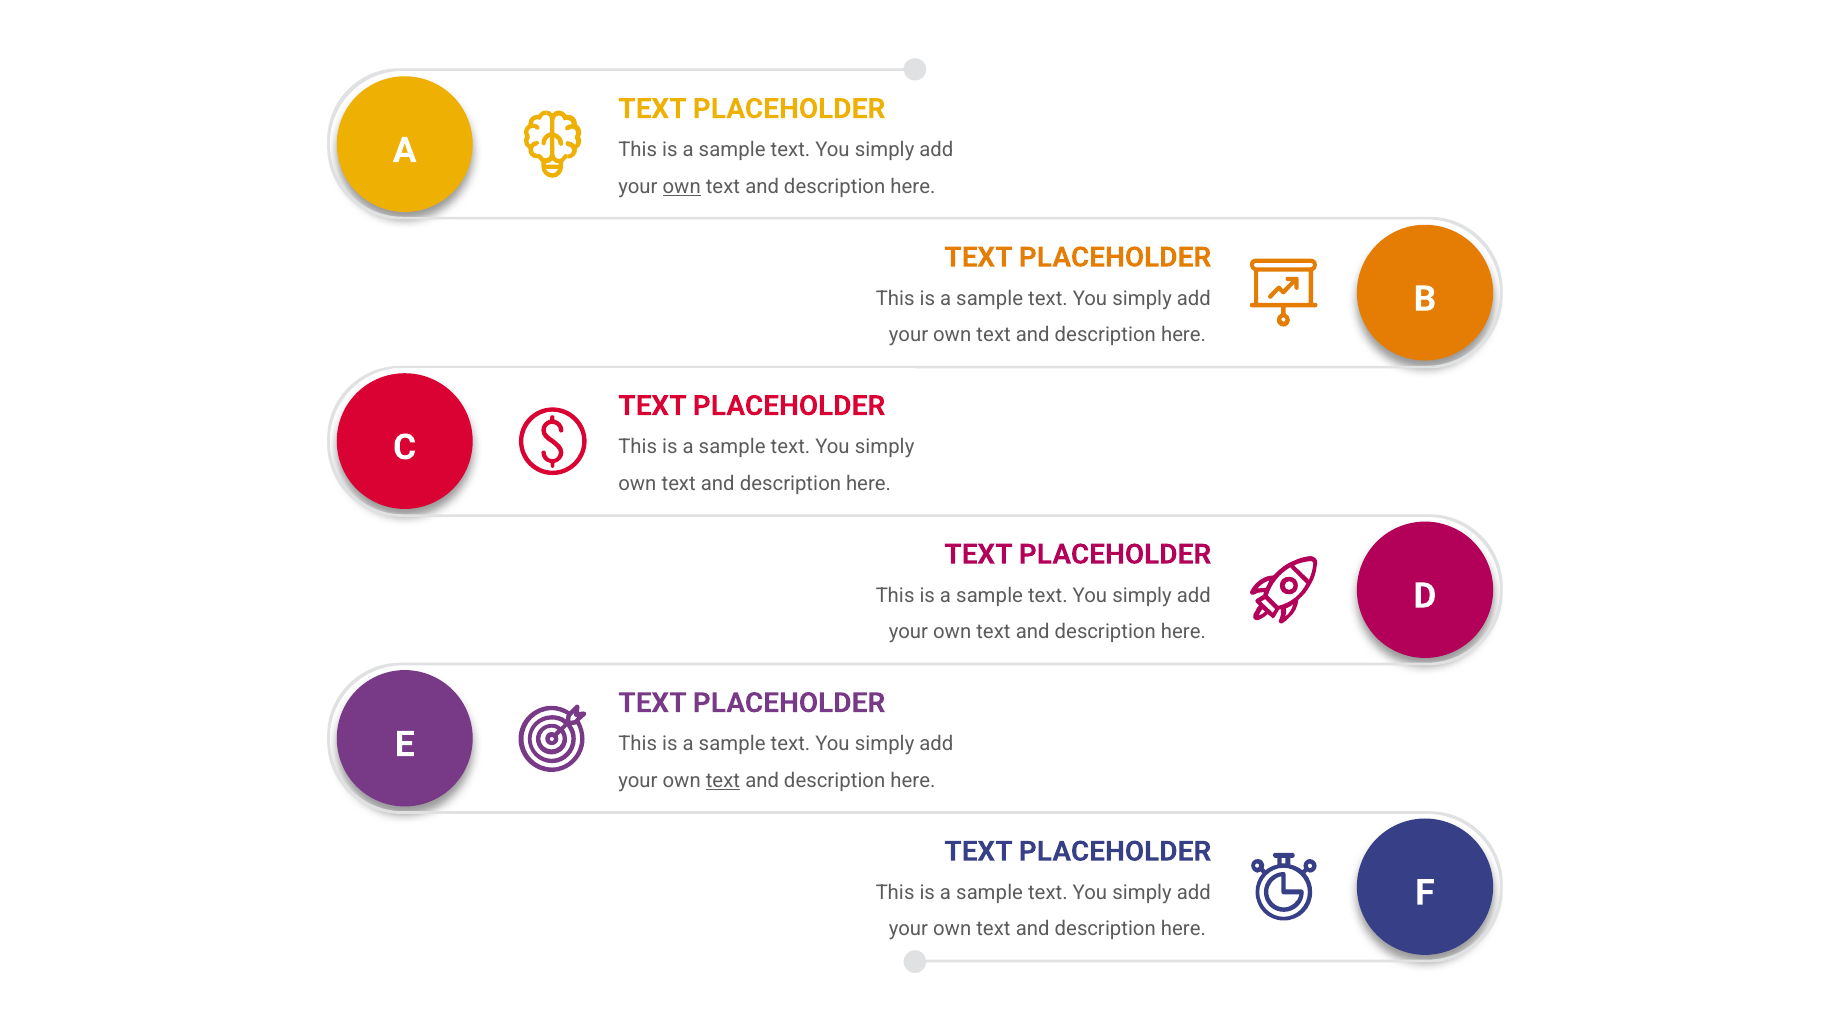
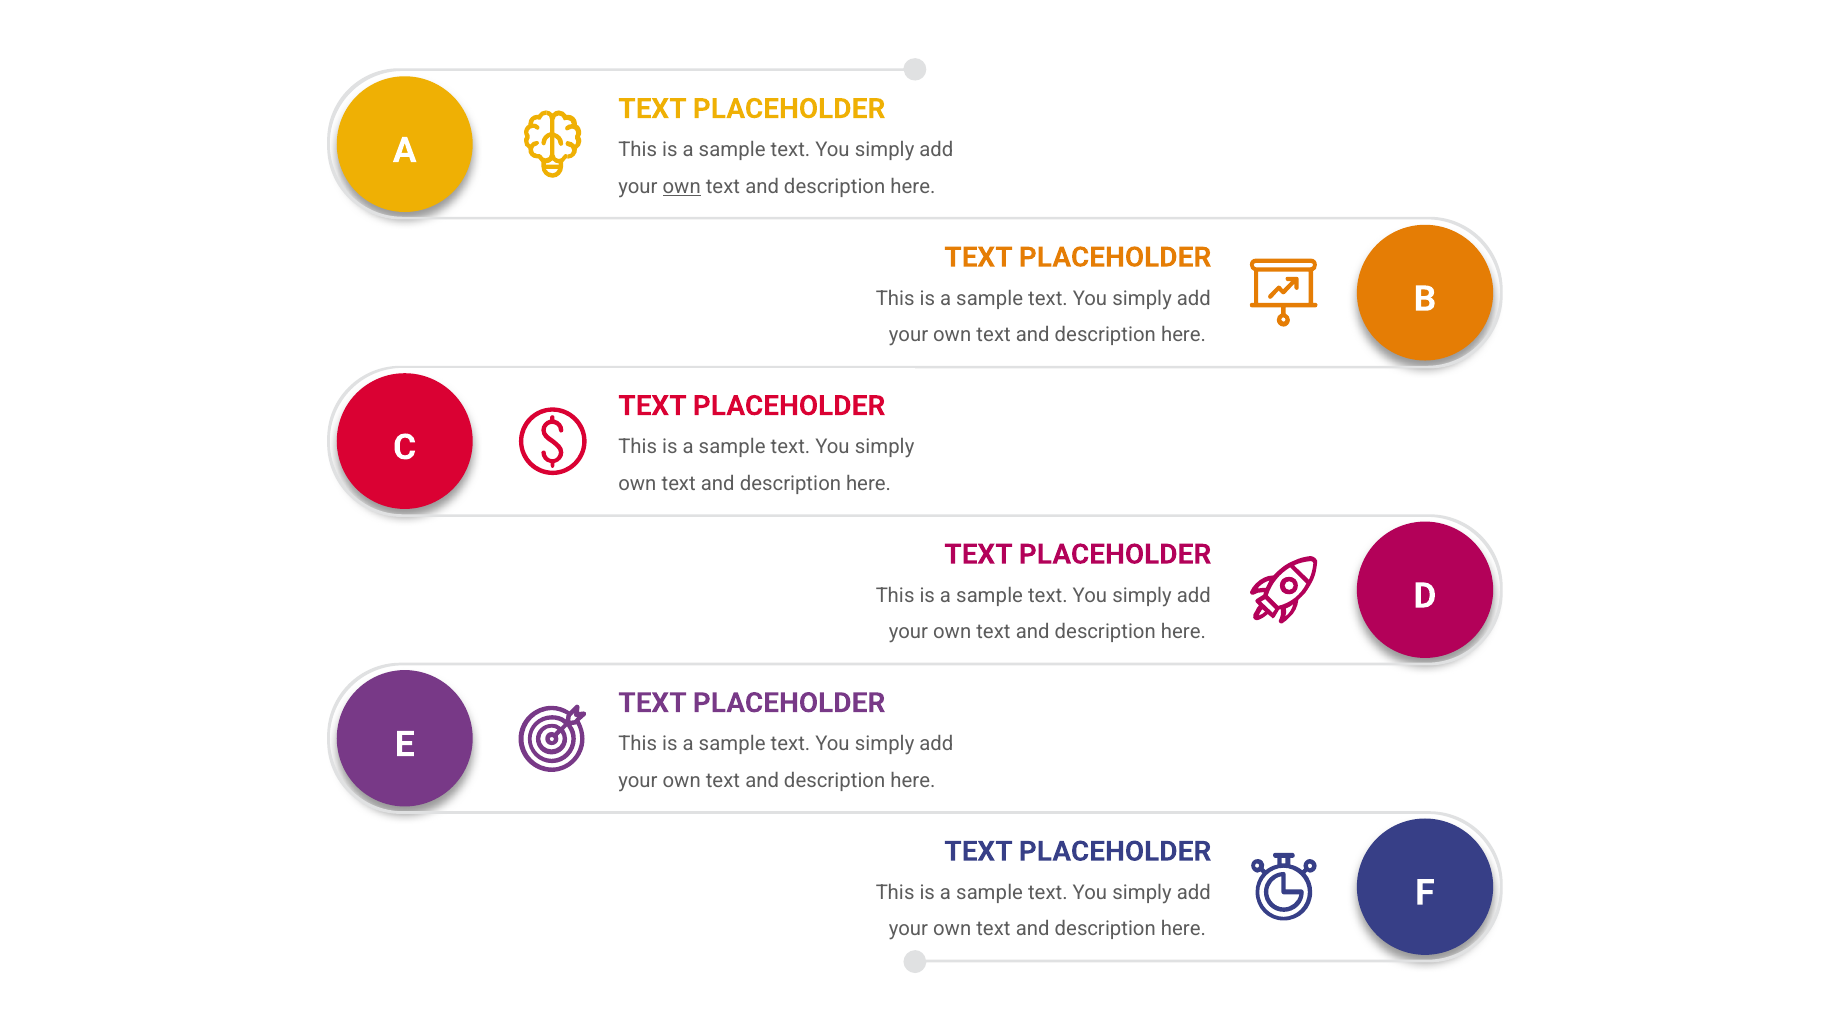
text at (723, 780) underline: present -> none
